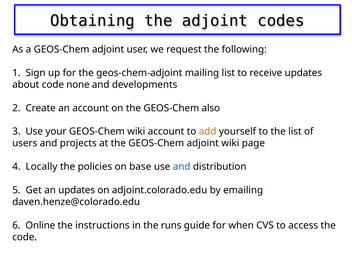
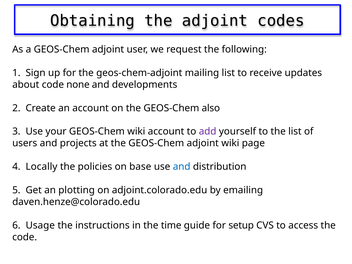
add colour: orange -> purple
an updates: updates -> plotting
Online: Online -> Usage
runs: runs -> time
when: when -> setup
